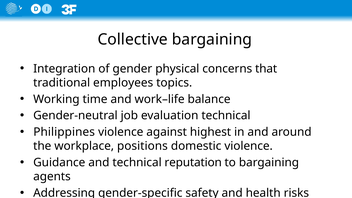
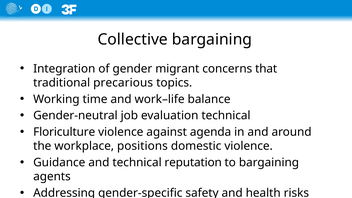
physical: physical -> migrant
employees: employees -> precarious
Philippines: Philippines -> Floriculture
highest: highest -> agenda
